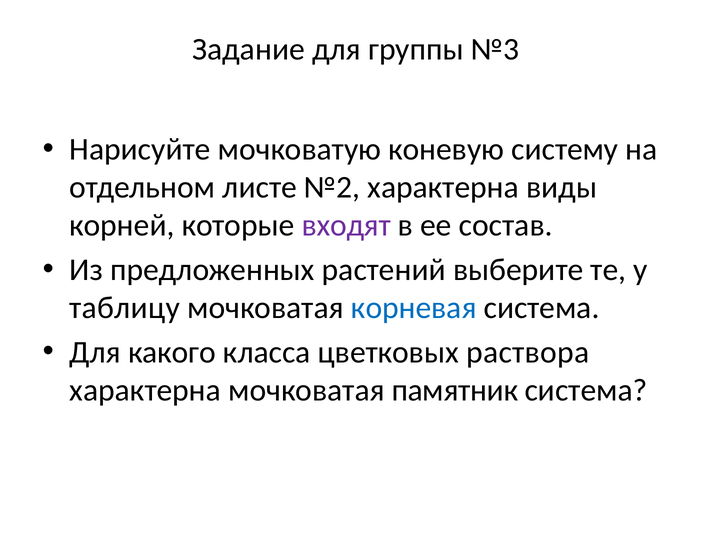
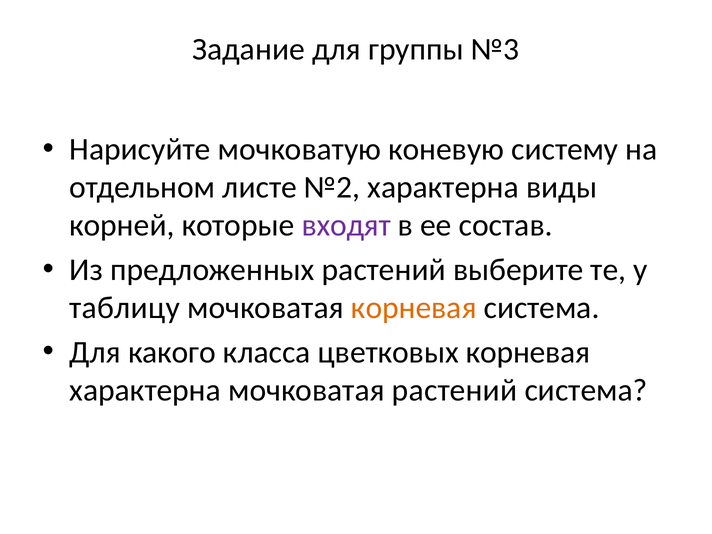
корневая at (414, 308) colour: blue -> orange
цветковых раствора: раствора -> корневая
мочковатая памятник: памятник -> растений
